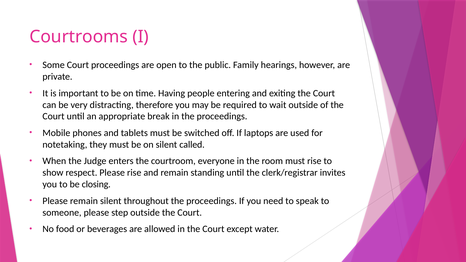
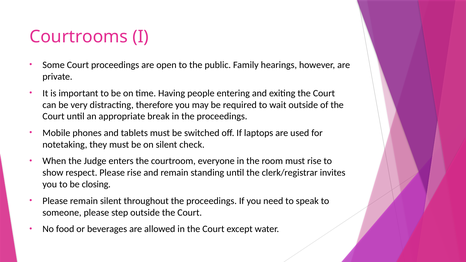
called: called -> check
